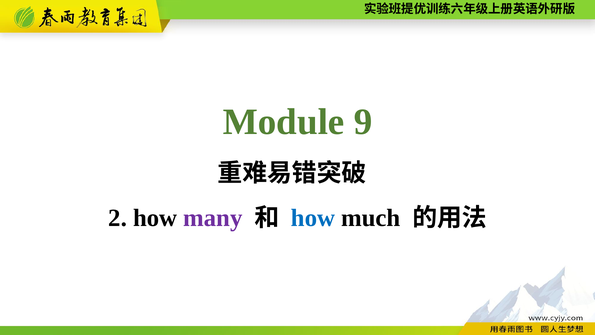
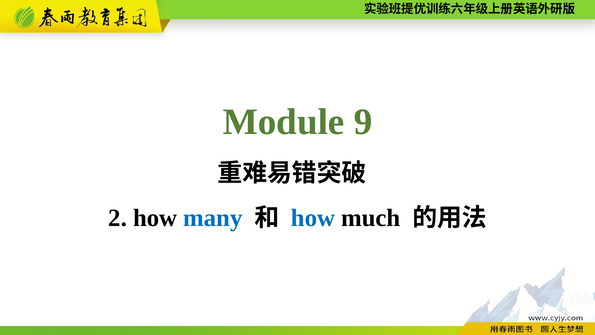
many colour: purple -> blue
